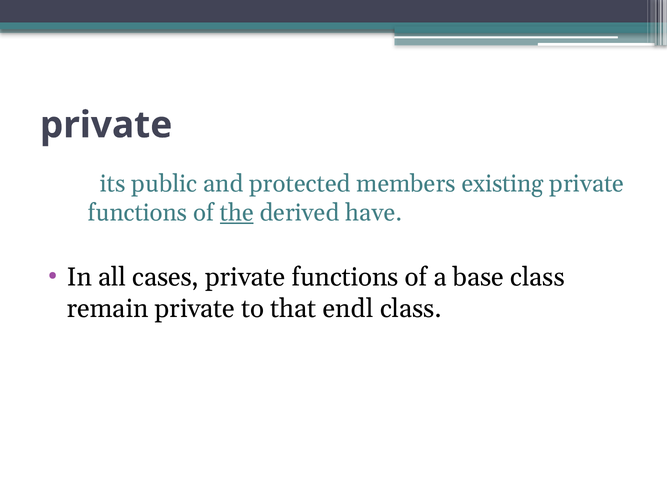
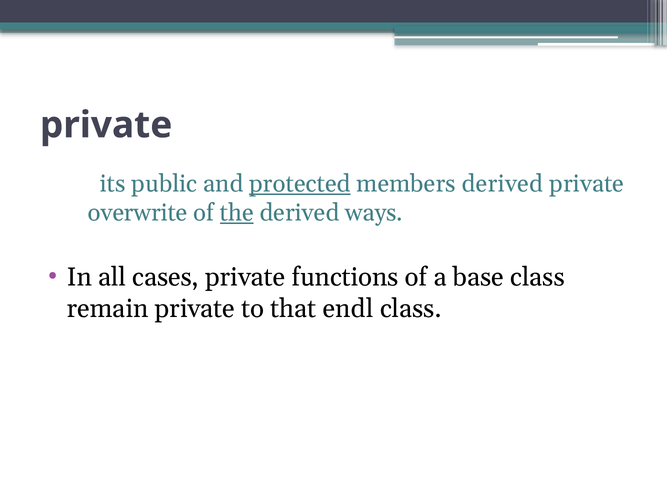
protected underline: none -> present
members existing: existing -> derived
functions at (138, 212): functions -> overwrite
have: have -> ways
